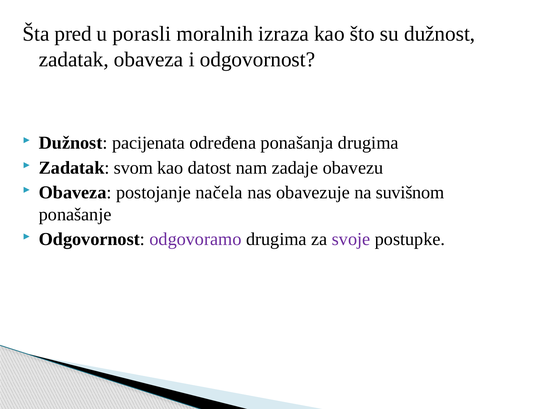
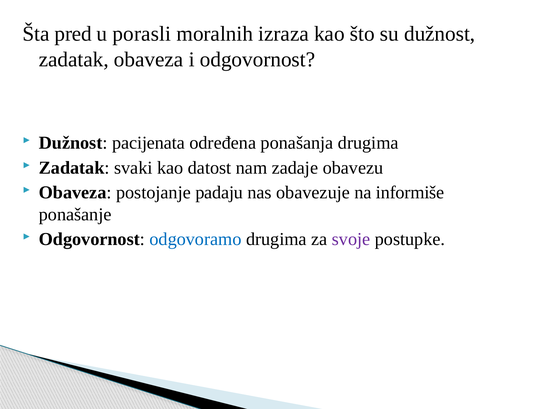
svom: svom -> svaki
načela: načela -> padaju
suvišnom: suvišnom -> informiše
odgovoramo colour: purple -> blue
